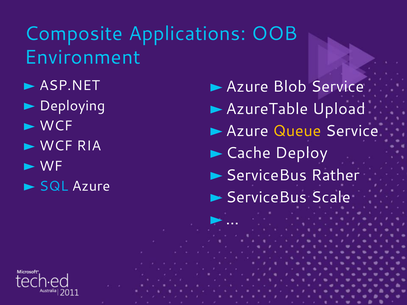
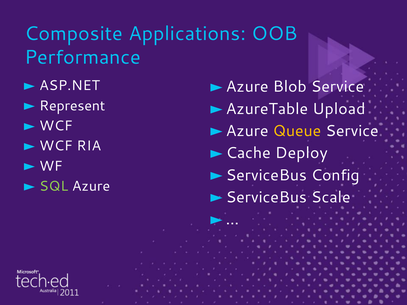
Environment: Environment -> Performance
Deploying: Deploying -> Represent
Rather: Rather -> Config
SQL colour: light blue -> light green
